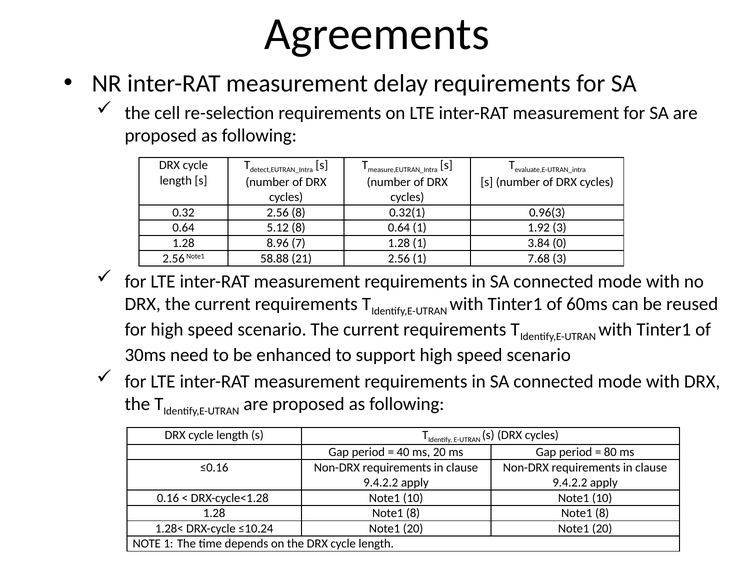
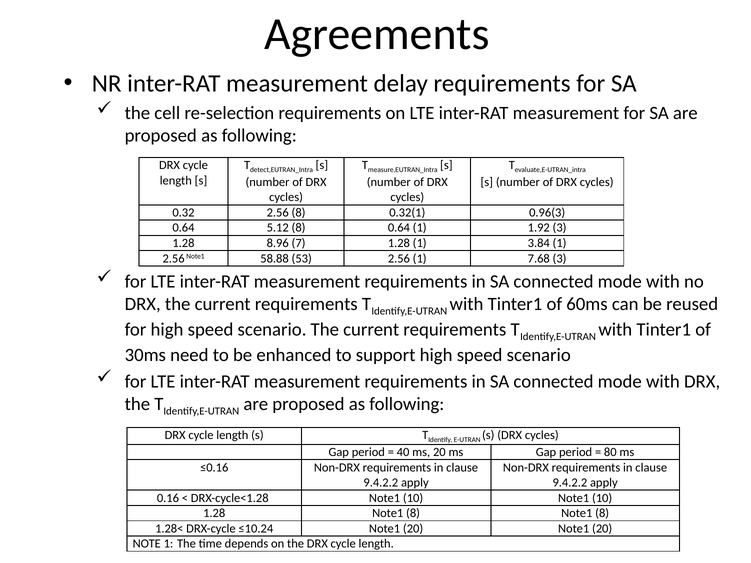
3.84 0: 0 -> 1
21: 21 -> 53
